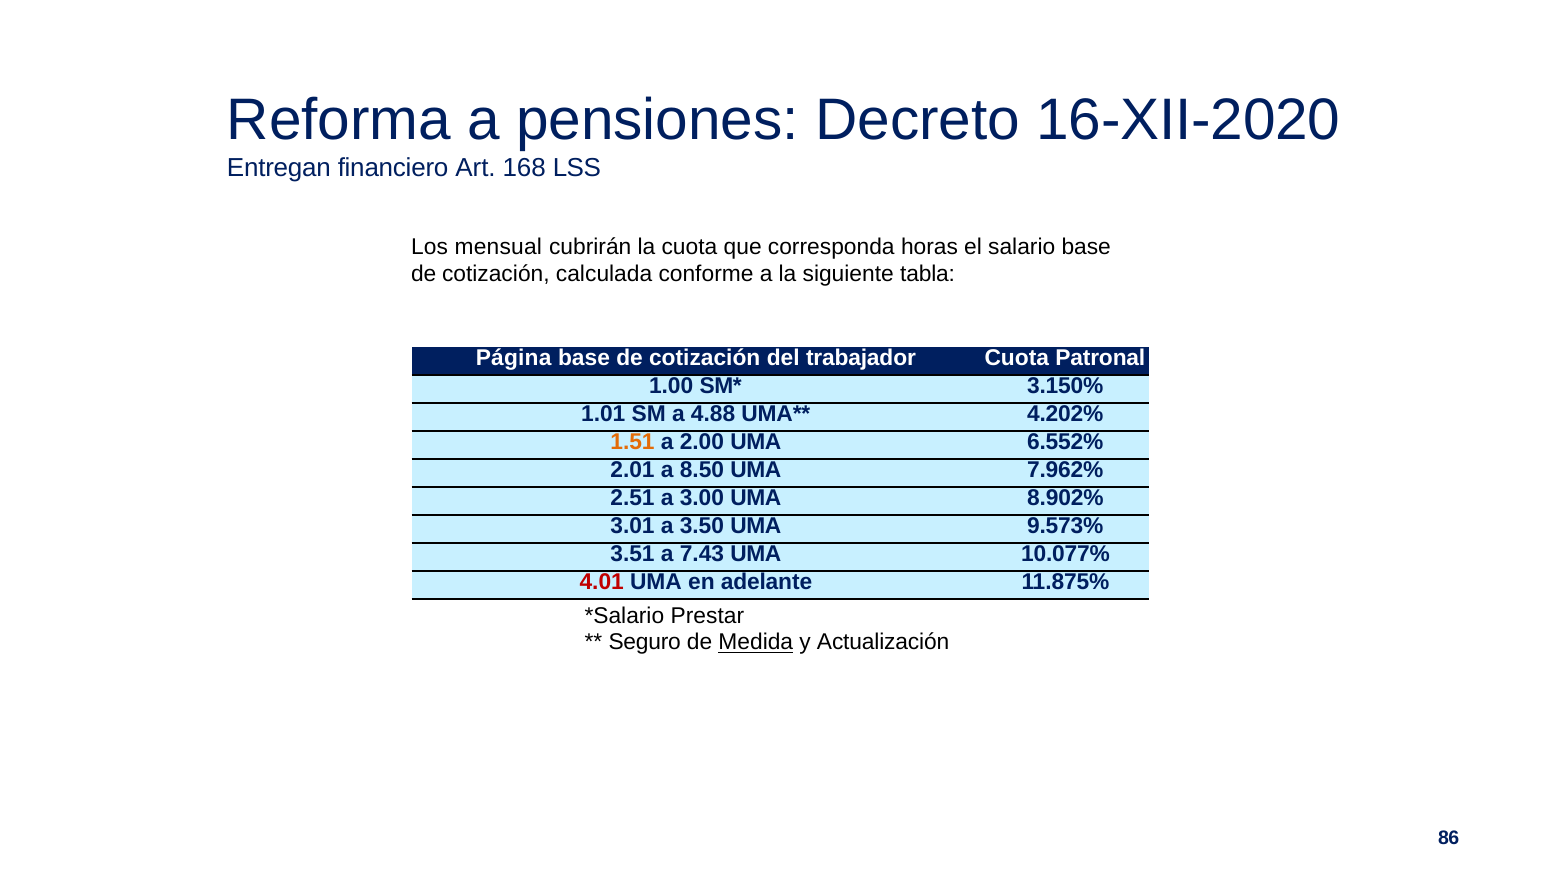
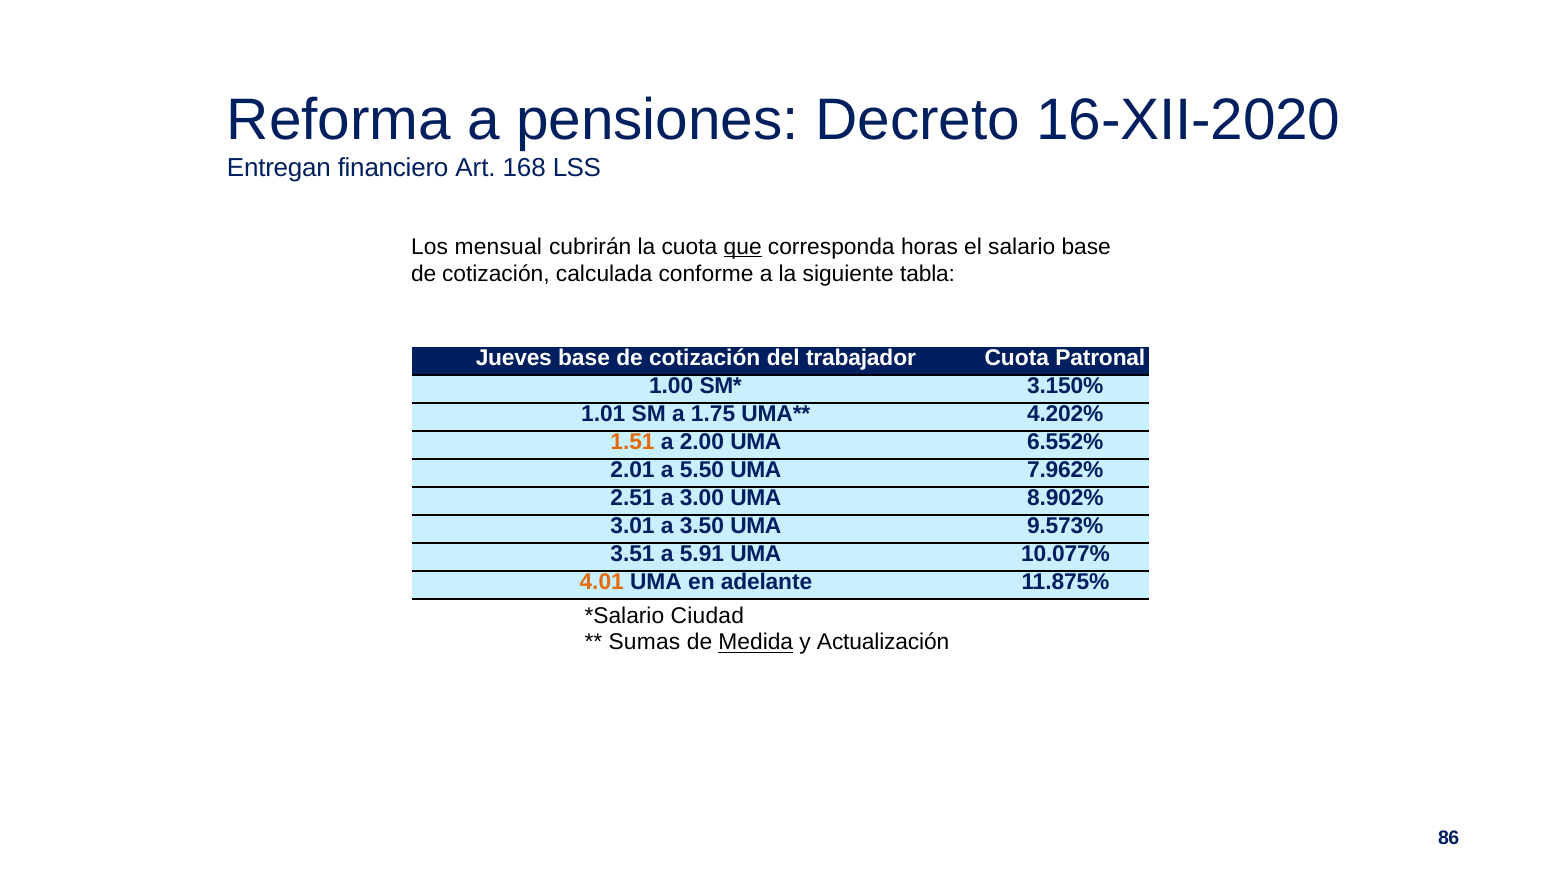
que underline: none -> present
Página: Página -> Jueves
4.88: 4.88 -> 1.75
8.50: 8.50 -> 5.50
7.43: 7.43 -> 5.91
4.01 colour: red -> orange
Prestar: Prestar -> Ciudad
Seguro: Seguro -> Sumas
